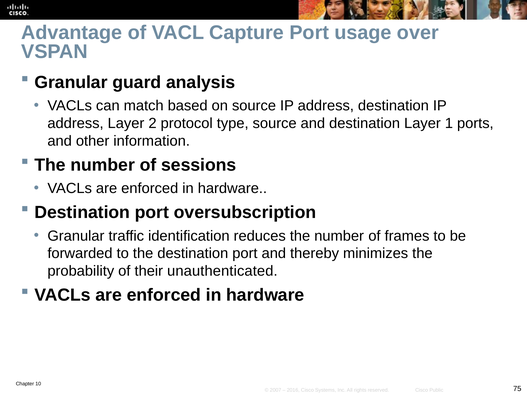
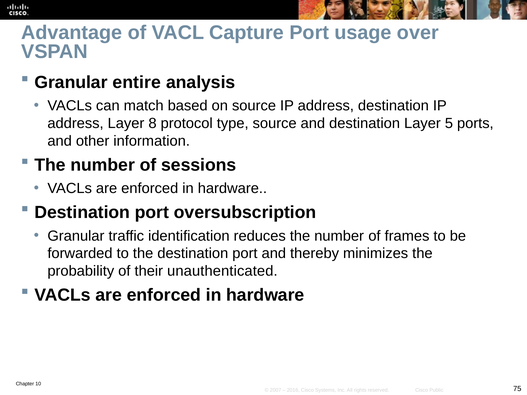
guard: guard -> entire
2: 2 -> 8
1: 1 -> 5
